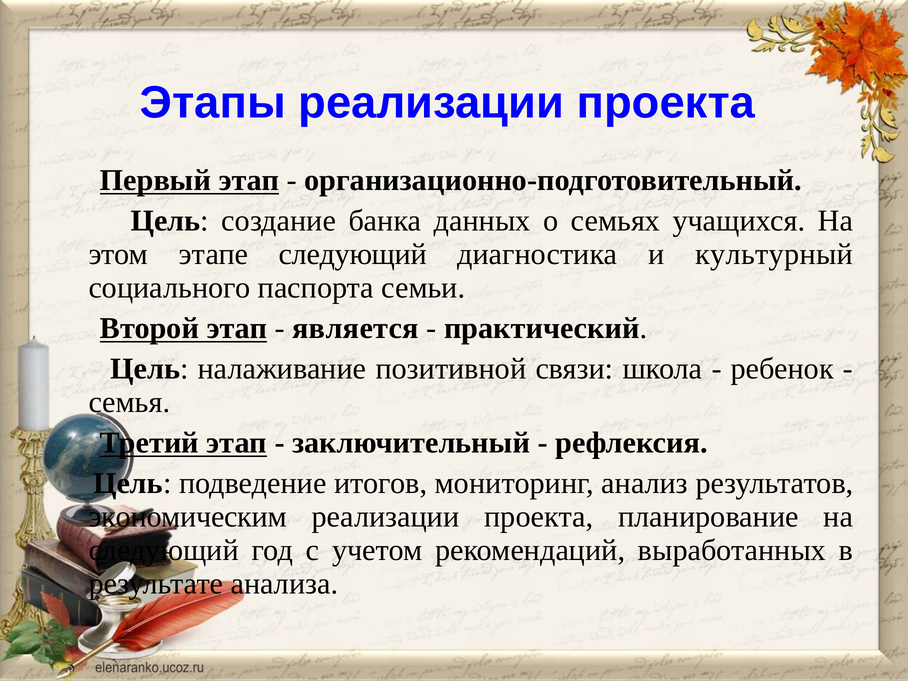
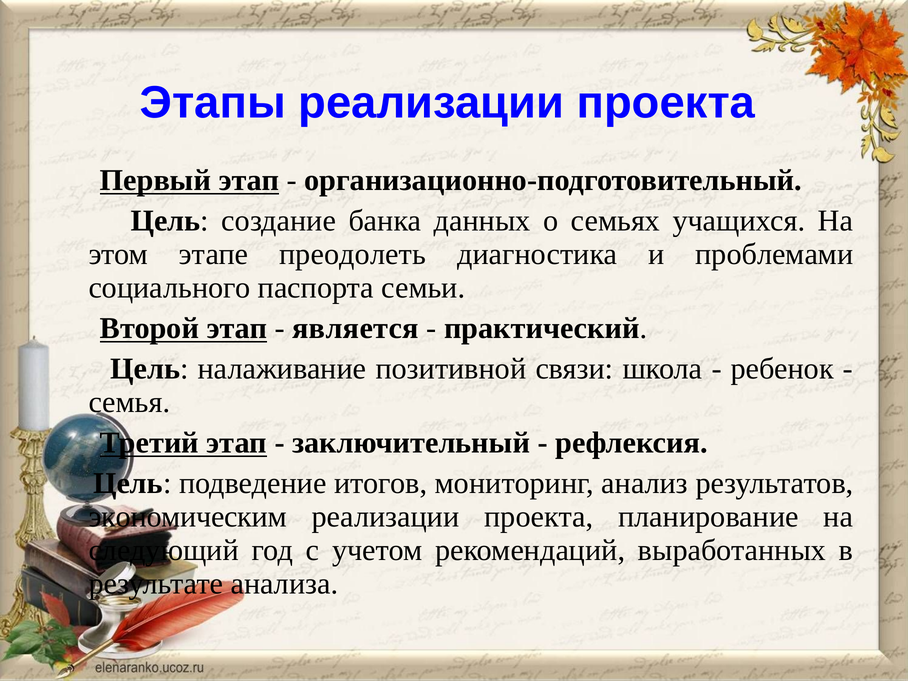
этапе следующий: следующий -> преодолеть
культурный: культурный -> проблемами
